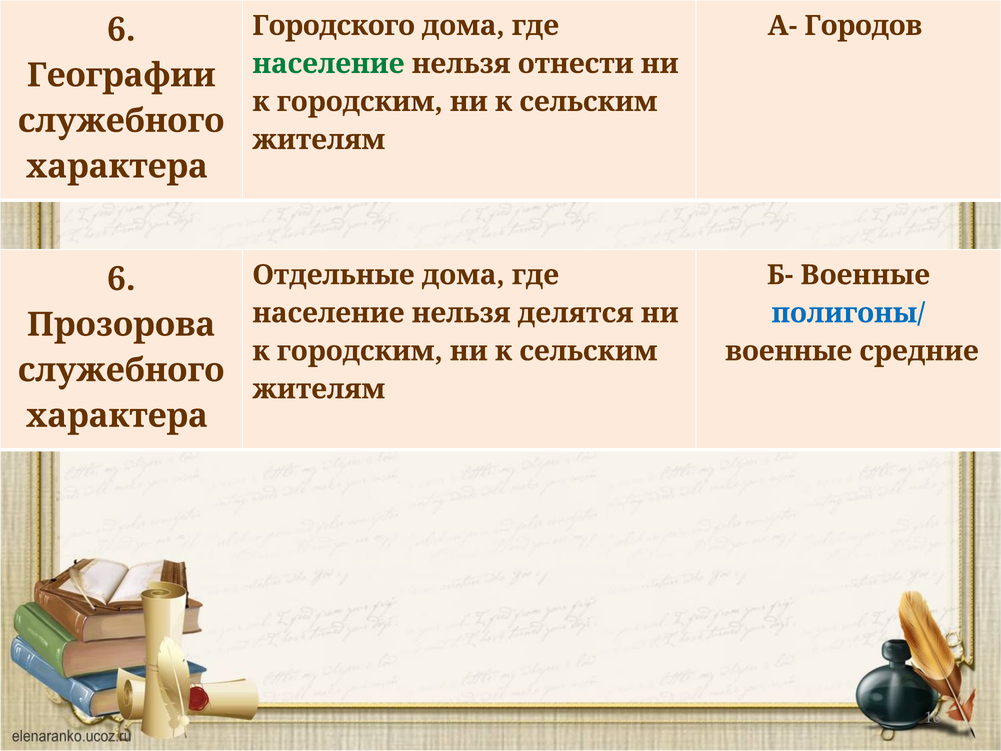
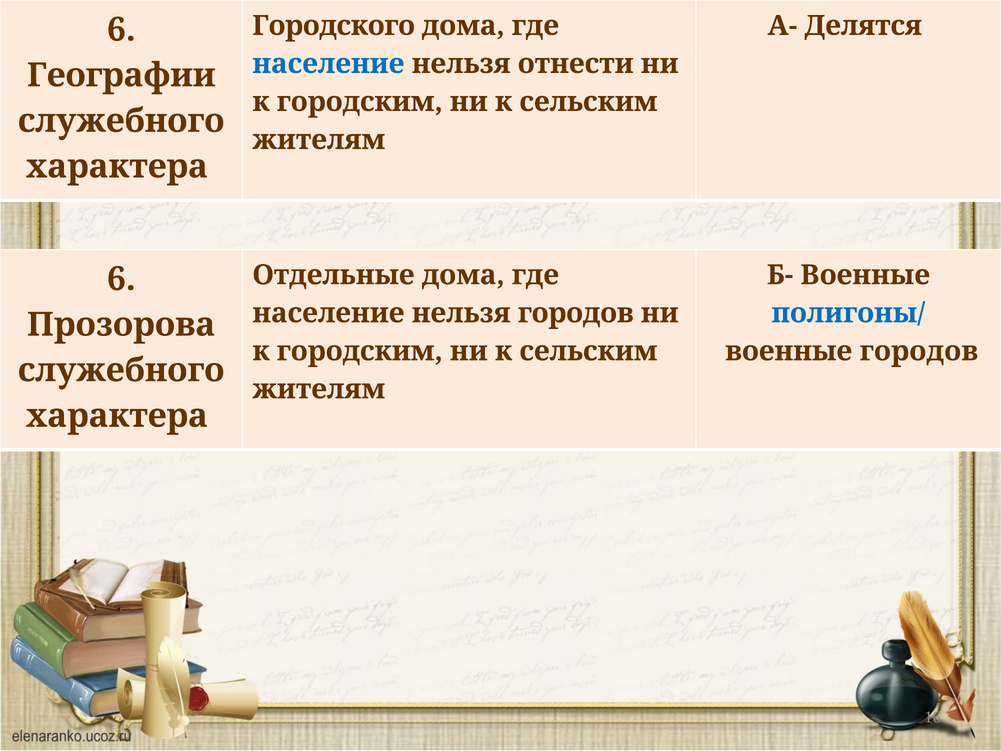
Городов: Городов -> Делятся
население at (328, 64) colour: green -> blue
нельзя делятся: делятся -> городов
военные средние: средние -> городов
